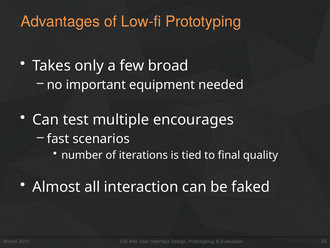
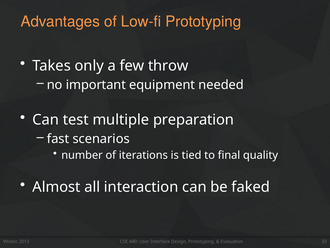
broad: broad -> throw
encourages: encourages -> preparation
